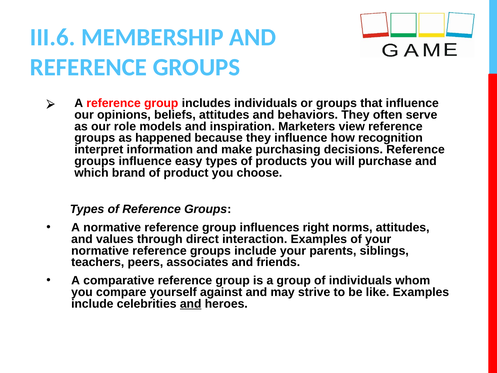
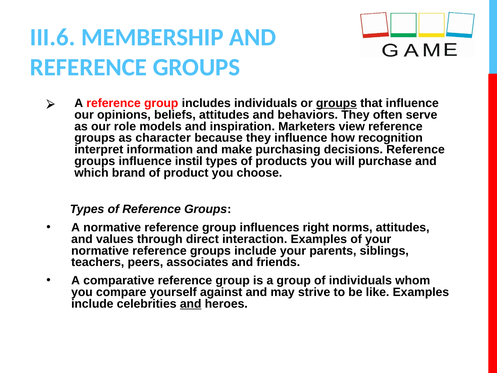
groups at (336, 103) underline: none -> present
happened: happened -> character
easy: easy -> instil
